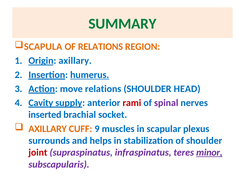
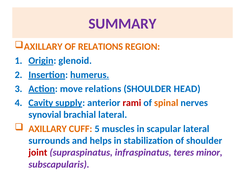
SUMMARY colour: green -> purple
SCAPULA at (43, 47): SCAPULA -> AXILLARY
Origin axillary: axillary -> glenoid
spinal colour: purple -> orange
inserted: inserted -> synovial
brachial socket: socket -> lateral
9: 9 -> 5
scapular plexus: plexus -> lateral
minor underline: present -> none
